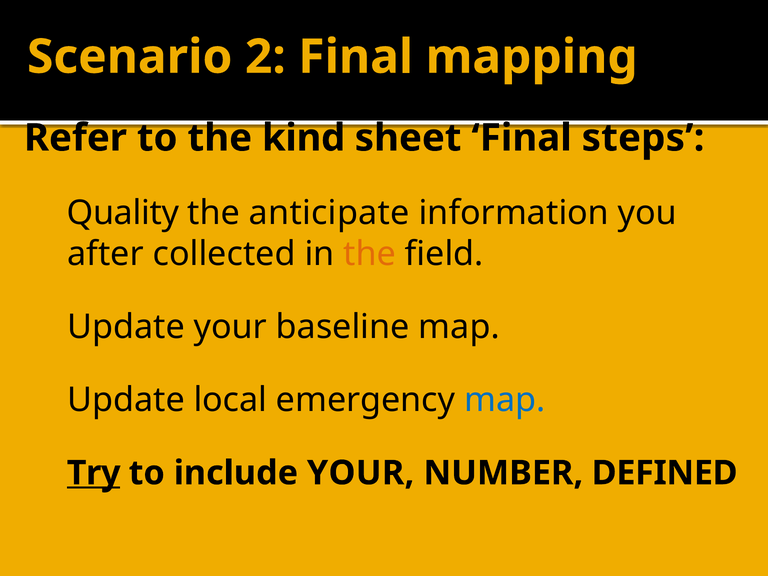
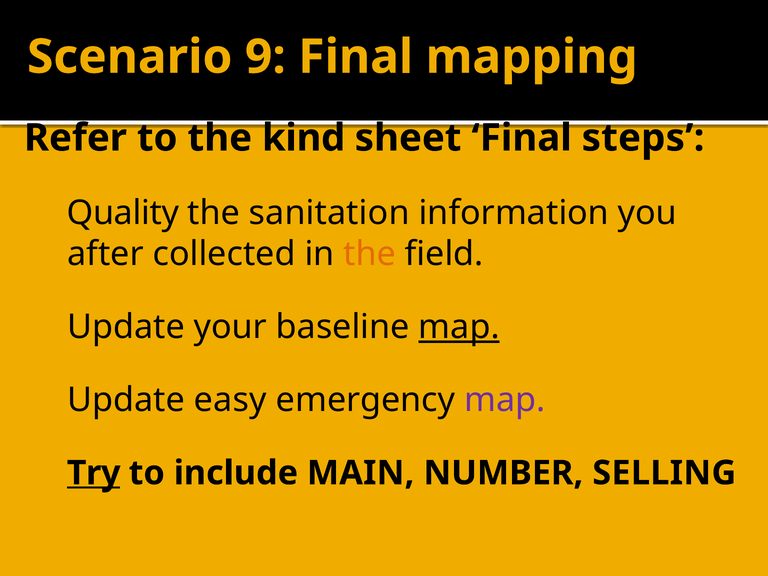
Scenario 2: 2 -> 9
anticipate: anticipate -> sanitation
map at (459, 327) underline: none -> present
local: local -> easy
map at (505, 400) colour: blue -> purple
include YOUR: YOUR -> MAIN
DEFINED: DEFINED -> SELLING
